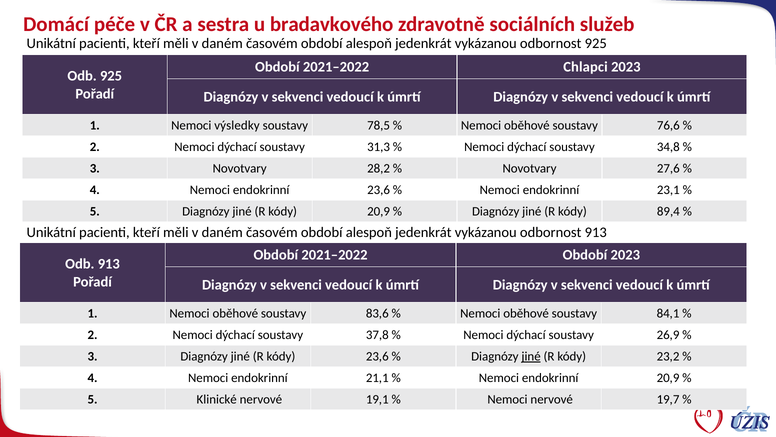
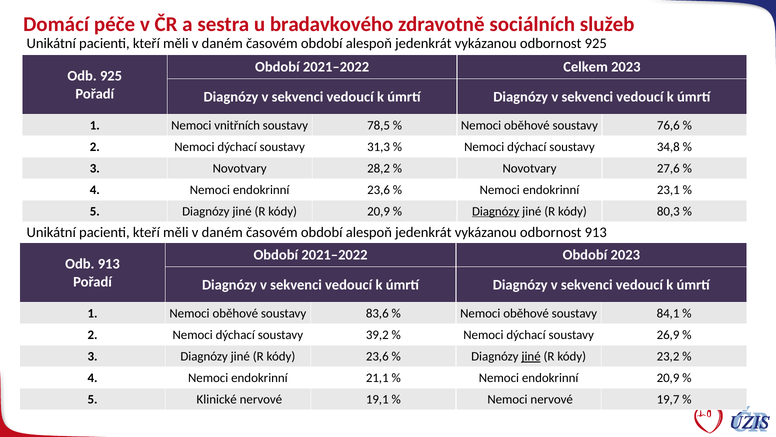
Chlapci: Chlapci -> Celkem
výsledky: výsledky -> vnitřních
Diagnózy at (496, 211) underline: none -> present
89,4: 89,4 -> 80,3
37,8: 37,8 -> 39,2
